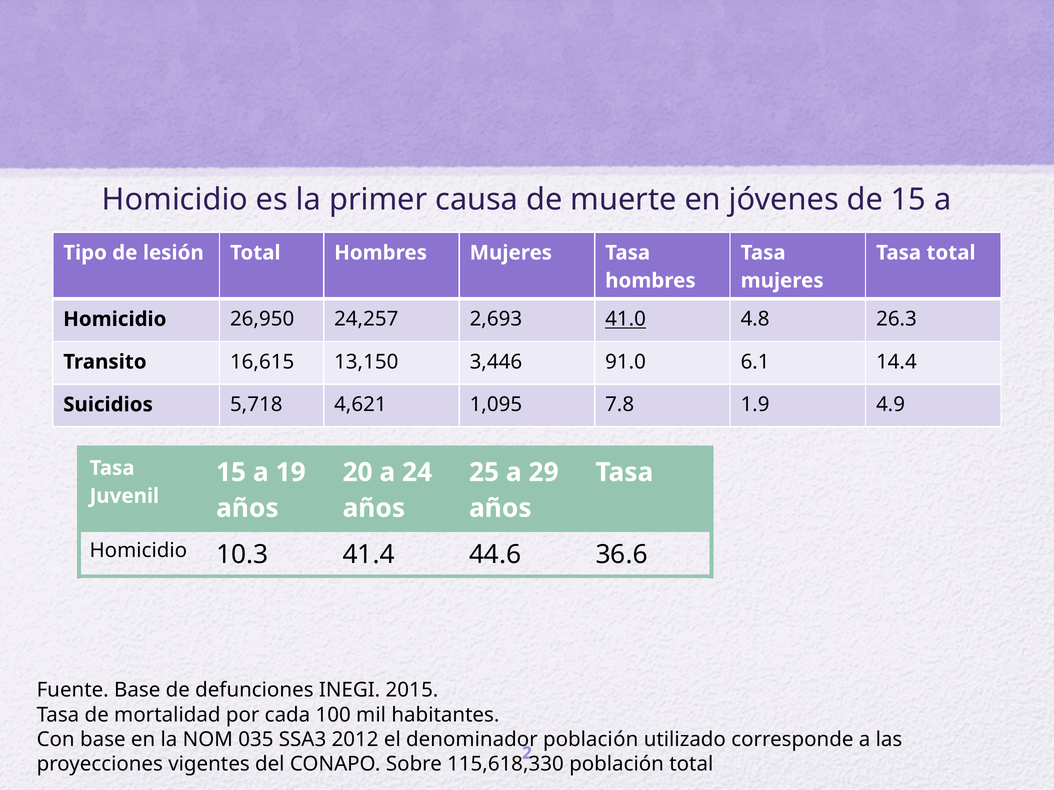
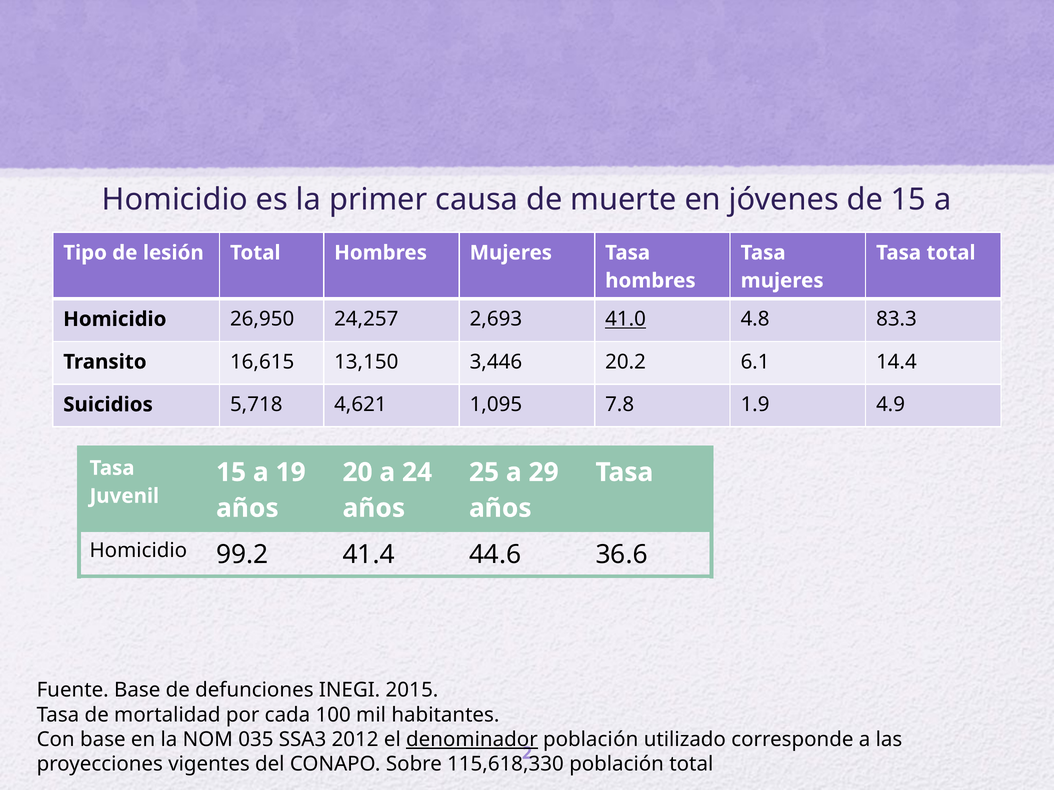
26.3: 26.3 -> 83.3
91.0: 91.0 -> 20.2
10.3: 10.3 -> 99.2
denominador underline: none -> present
